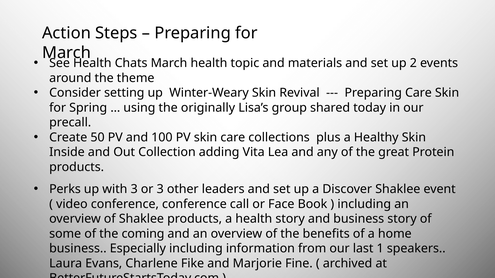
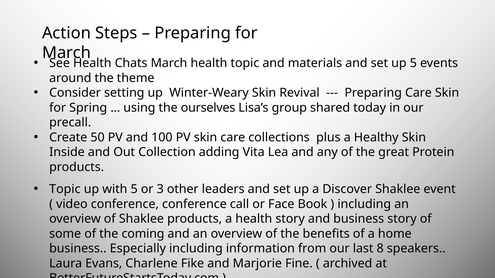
up 2: 2 -> 5
originally: originally -> ourselves
Perks at (65, 190): Perks -> Topic
with 3: 3 -> 5
1: 1 -> 8
